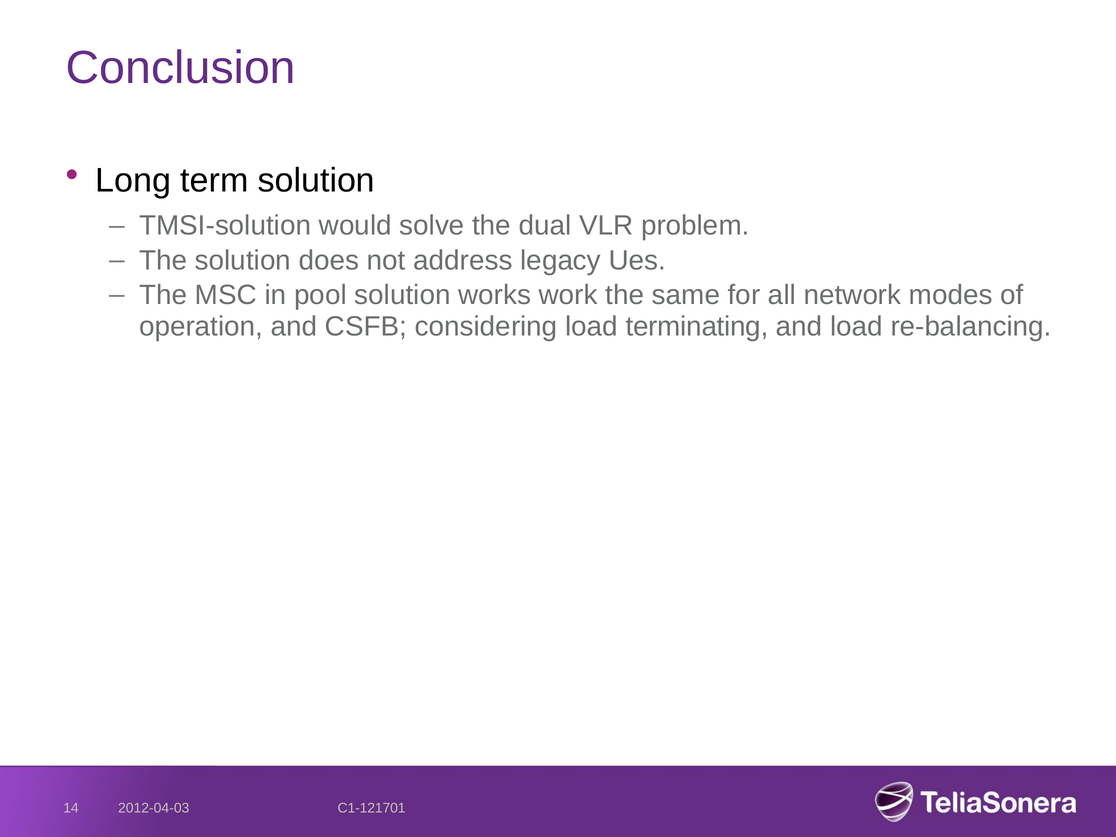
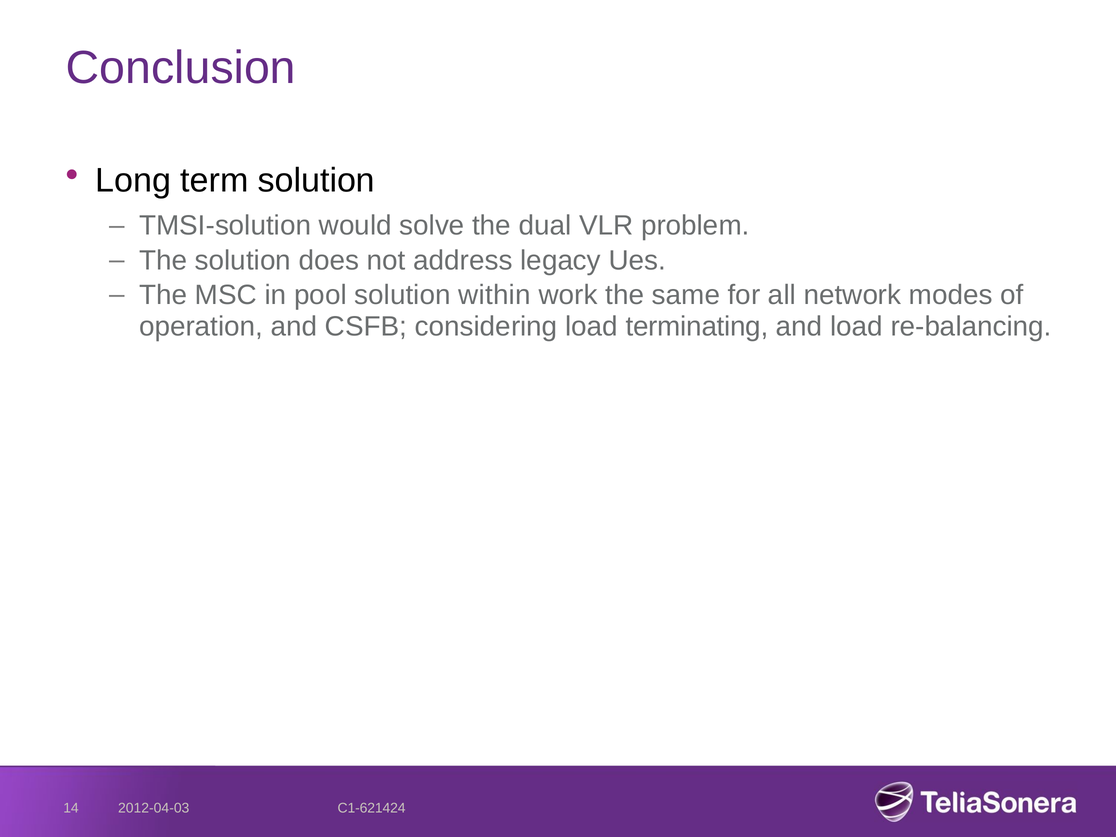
works: works -> within
C1-121701: C1-121701 -> C1-621424
